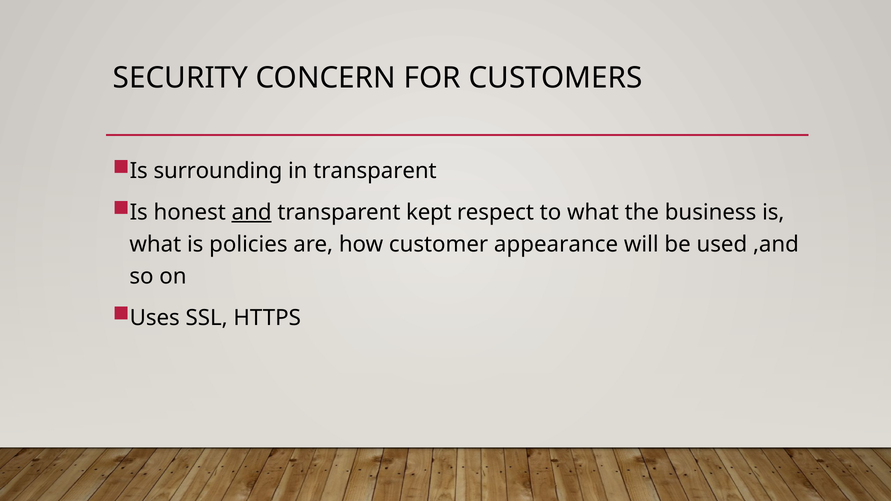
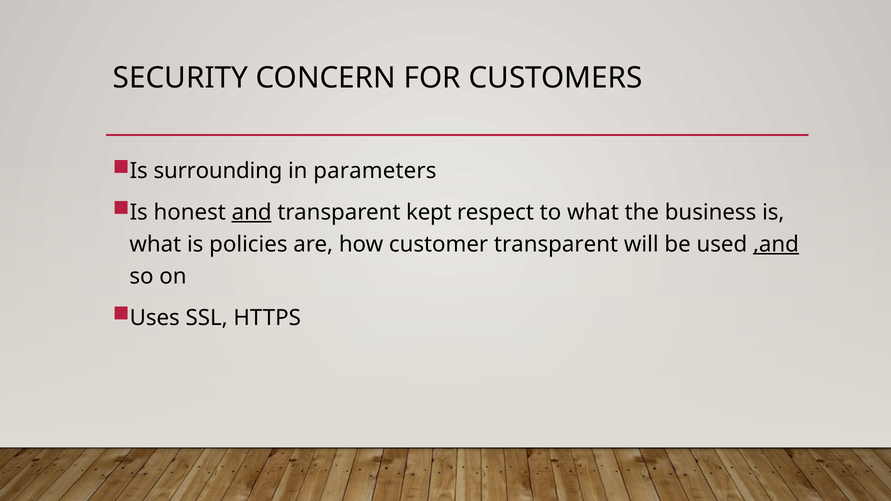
in transparent: transparent -> parameters
customer appearance: appearance -> transparent
,and underline: none -> present
